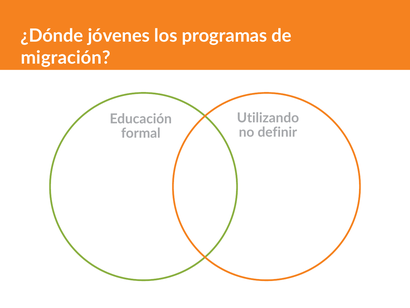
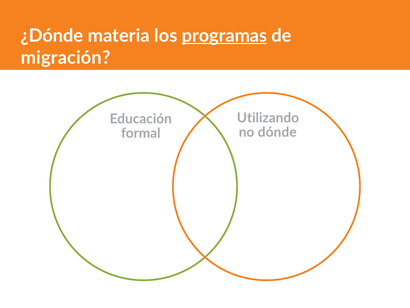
jóvenes: jóvenes -> materia
programas underline: none -> present
definir: definir -> dónde
